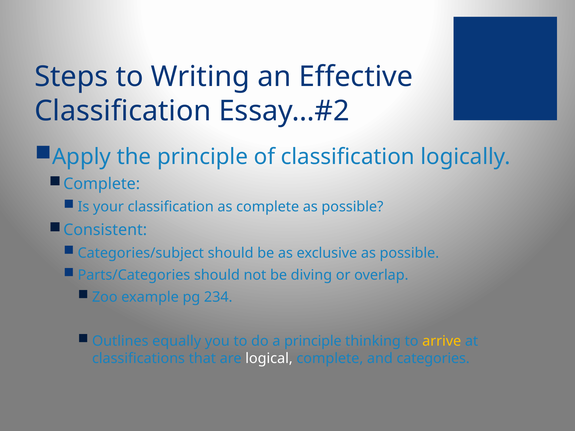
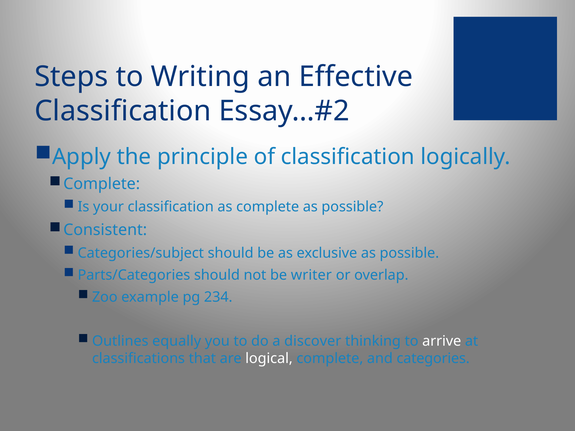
diving: diving -> writer
a principle: principle -> discover
arrive colour: yellow -> white
